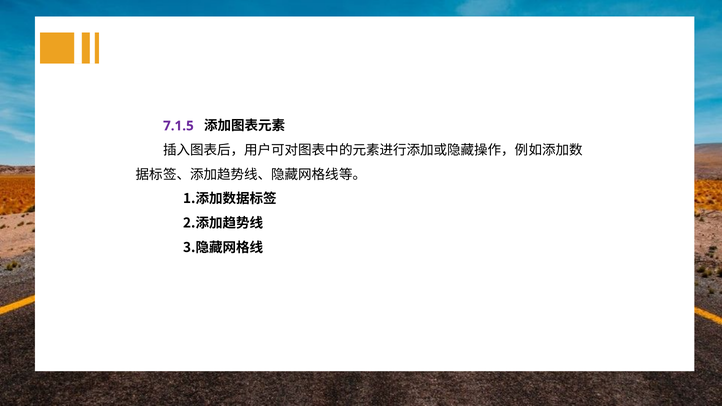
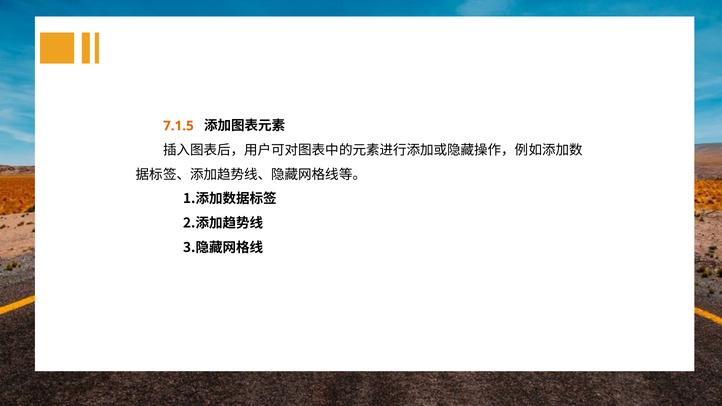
7.1.5 colour: purple -> orange
